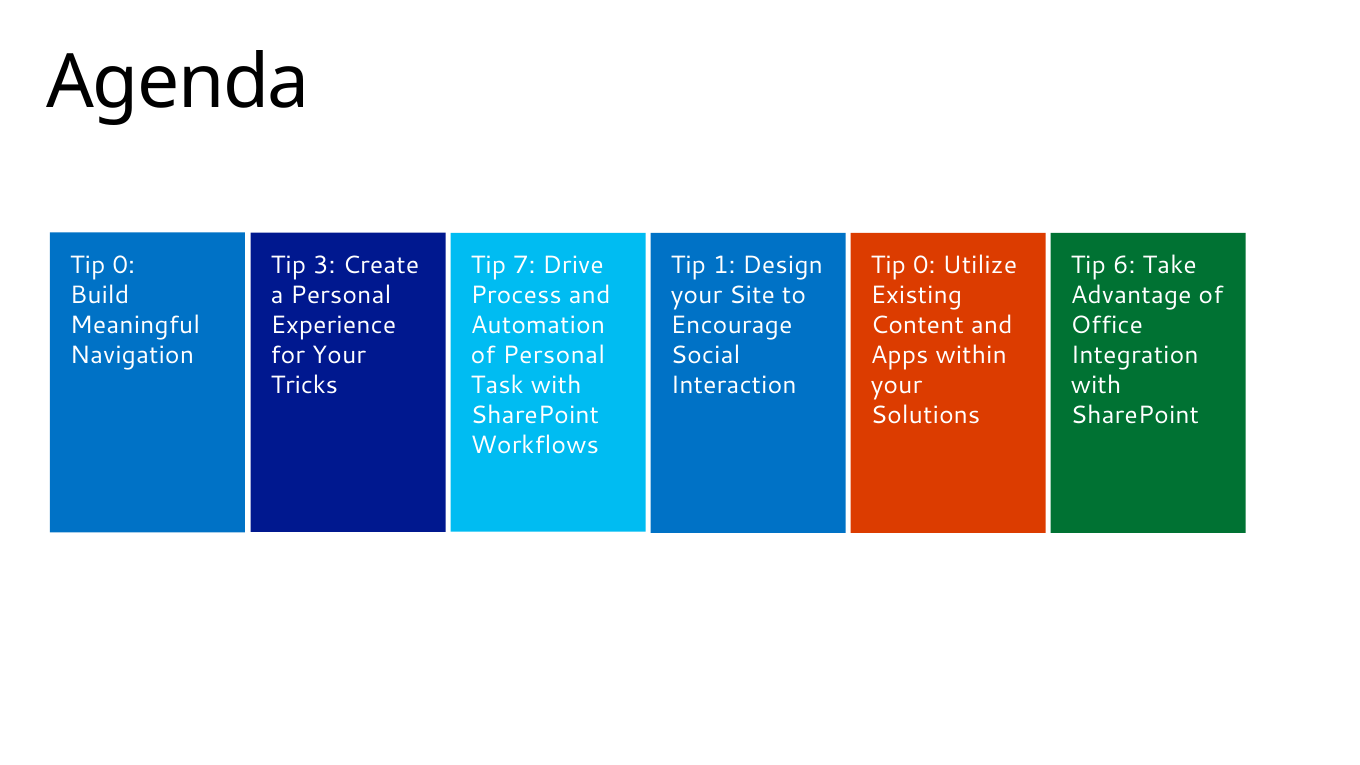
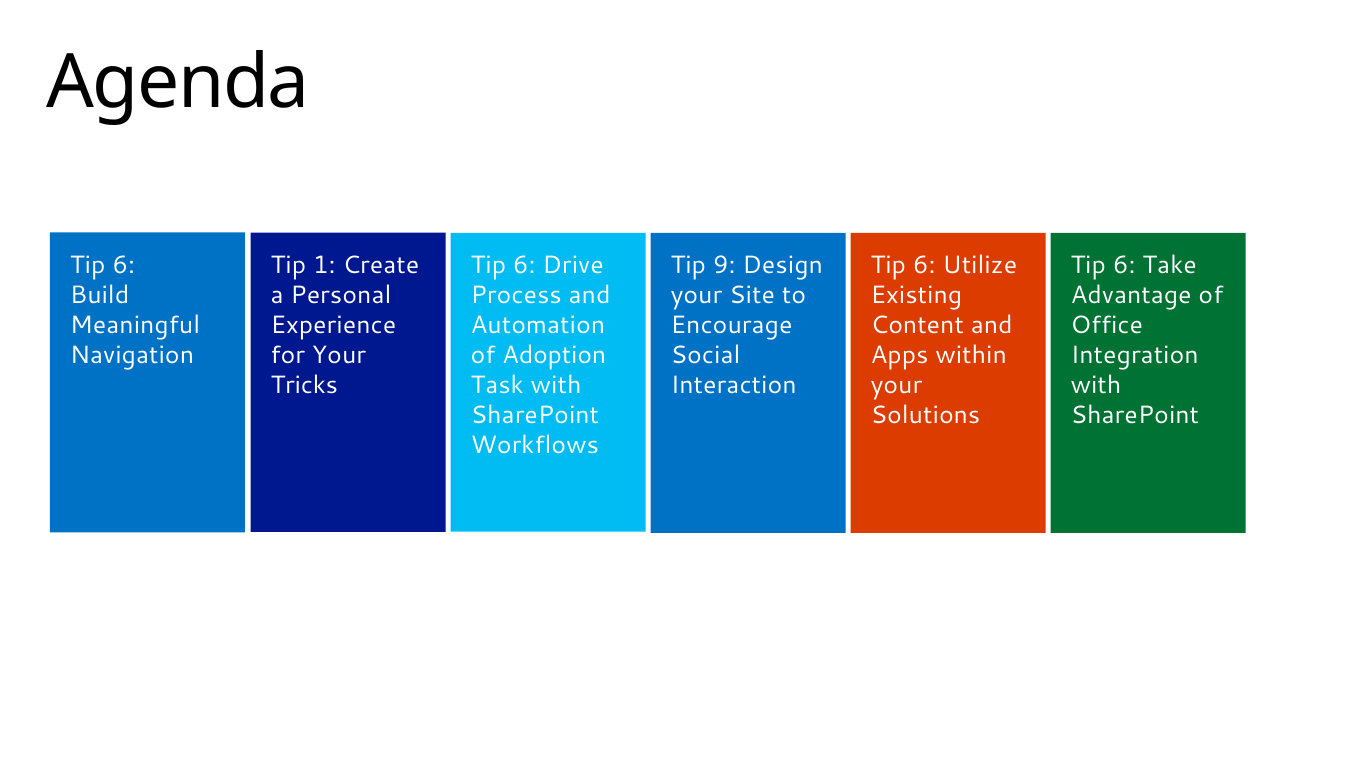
0 at (124, 265): 0 -> 6
3: 3 -> 1
7 at (524, 266): 7 -> 6
1: 1 -> 9
0 at (924, 266): 0 -> 6
of Personal: Personal -> Adoption
